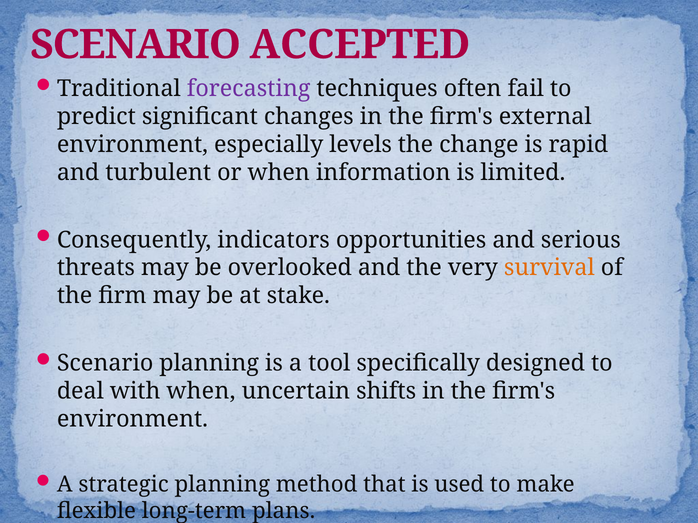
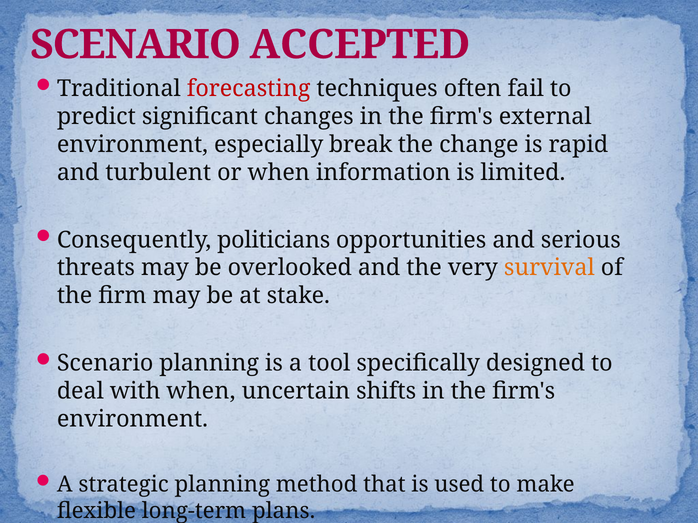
forecasting colour: purple -> red
levels: levels -> break
indicators: indicators -> politicians
